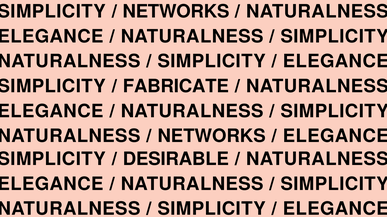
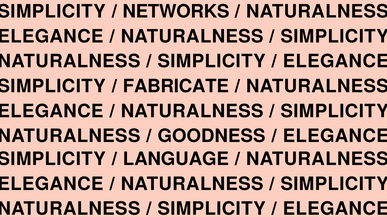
NETWORKS at (212, 137): NETWORKS -> GOODNESS
DESIRABLE: DESIRABLE -> LANGUAGE
